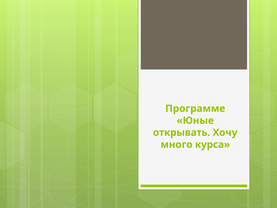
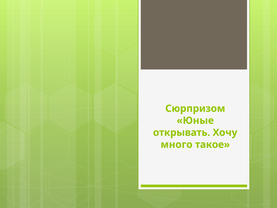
Программе: Программе -> Сюрпризом
курса: курса -> такое
